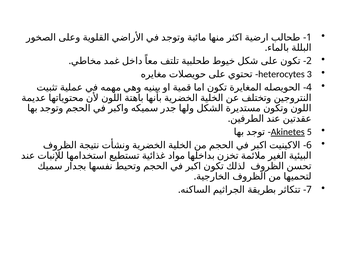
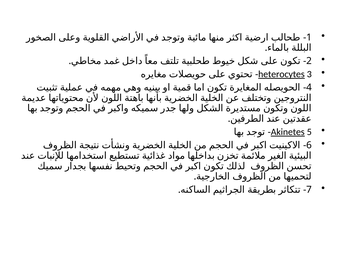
heterocytes underline: none -> present
